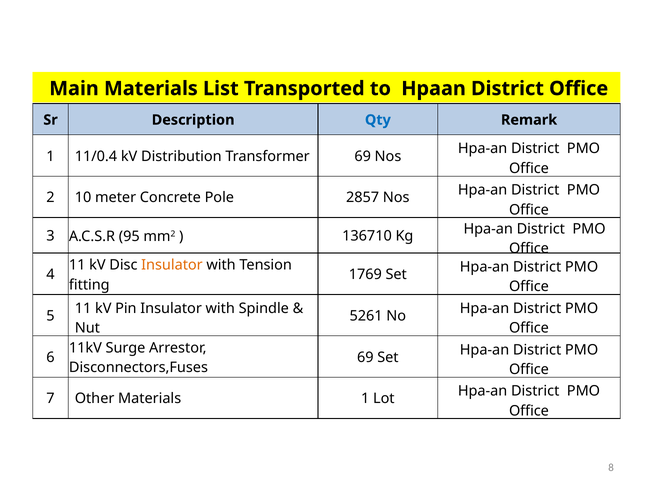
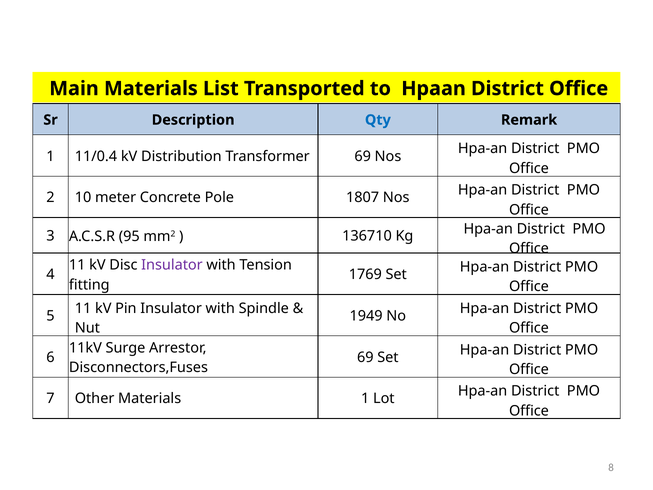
2857: 2857 -> 1807
Insulator at (172, 265) colour: orange -> purple
5261: 5261 -> 1949
